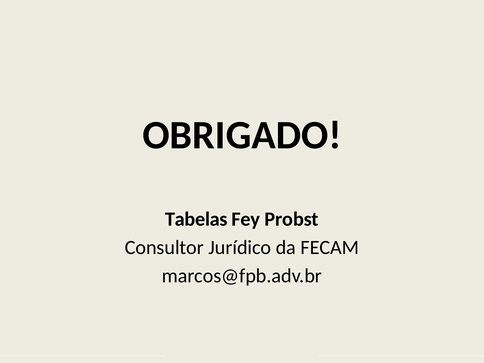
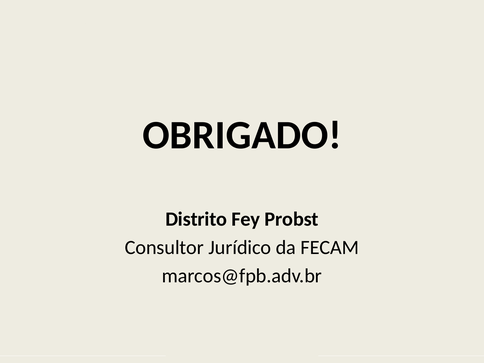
Tabelas: Tabelas -> Distrito
